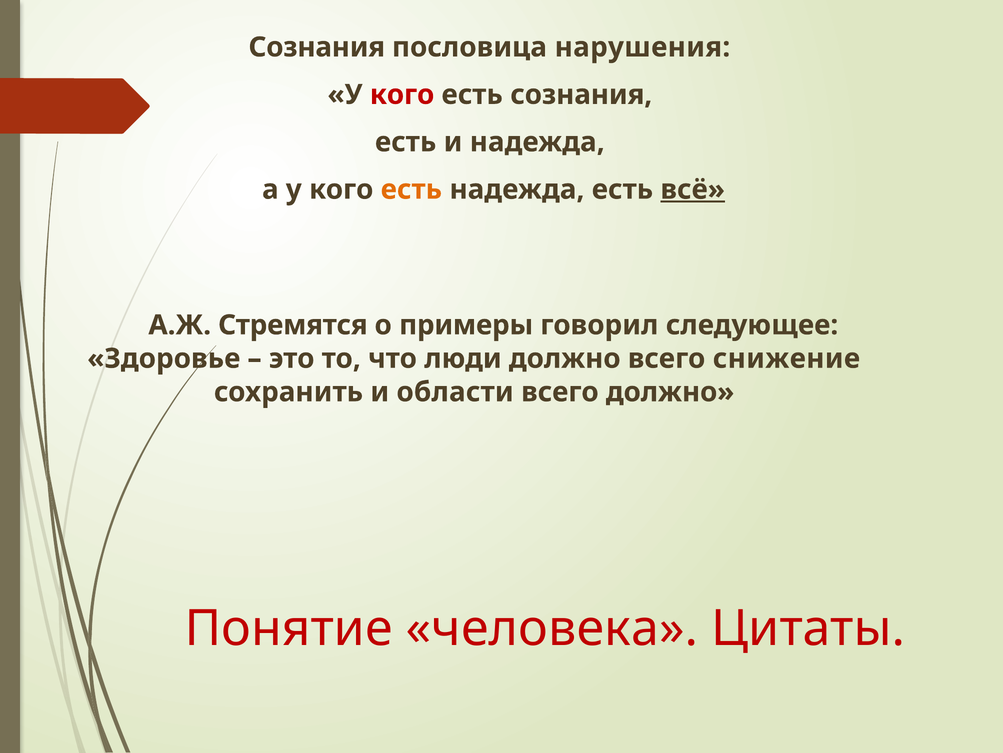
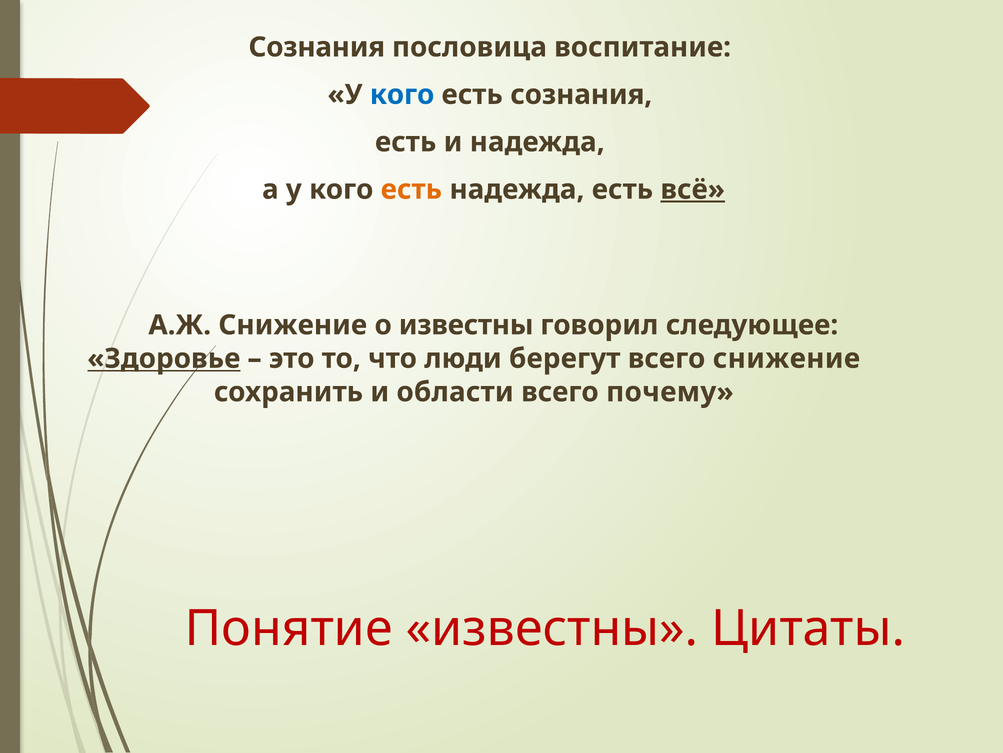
нарушения: нарушения -> воспитание
кого at (402, 95) colour: red -> blue
А.Ж Стремятся: Стремятся -> Снижение
о примеры: примеры -> известны
Здоровье underline: none -> present
люди должно: должно -> берегут
всего должно: должно -> почему
Понятие человека: человека -> известны
